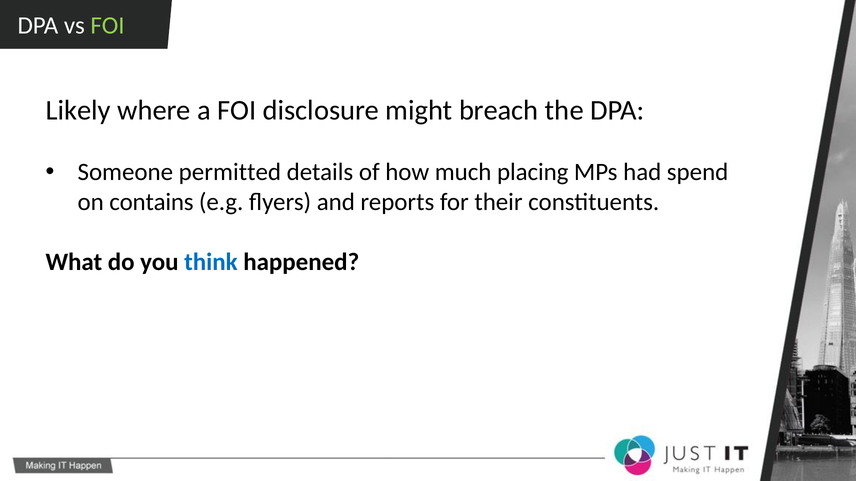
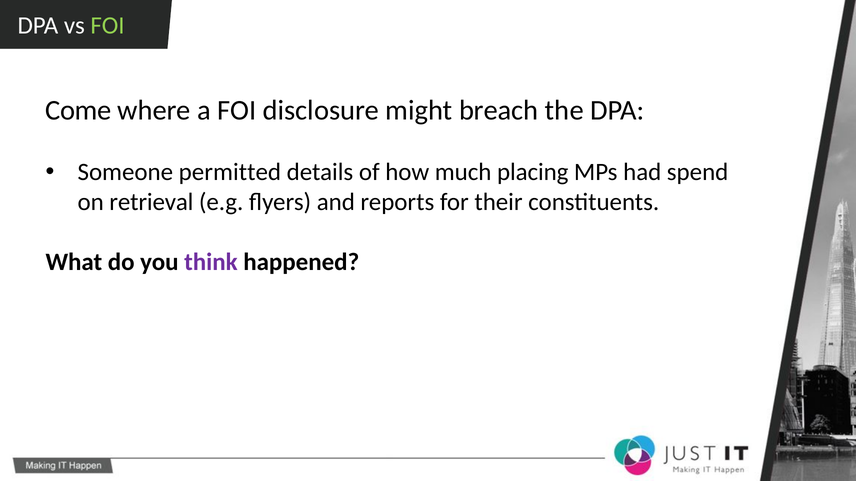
Likely: Likely -> Come
contains: contains -> retrieval
think colour: blue -> purple
